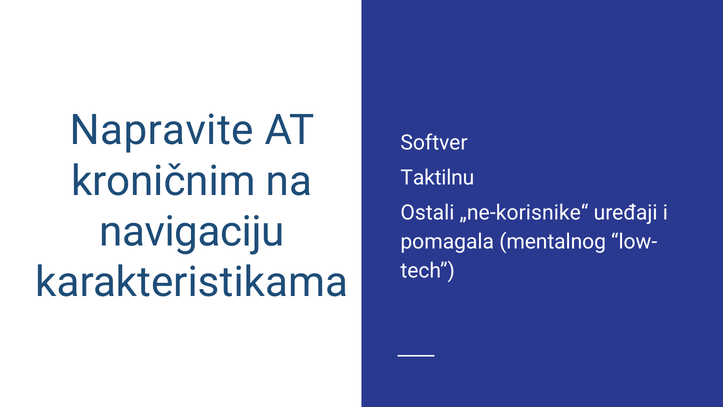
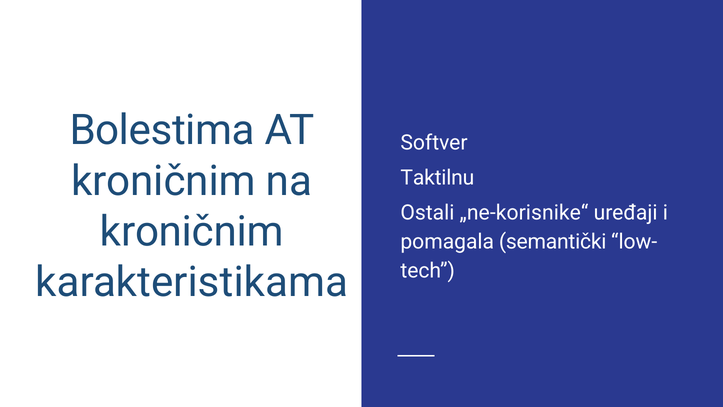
Napravite: Napravite -> Bolestima
navigaciju at (192, 232): navigaciju -> kroničnim
mentalnog: mentalnog -> semantički
